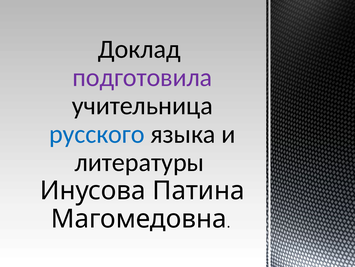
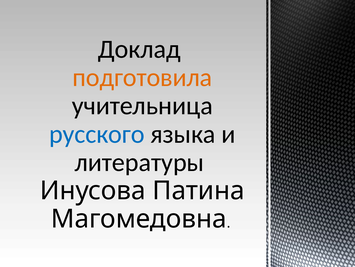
подготовила colour: purple -> orange
